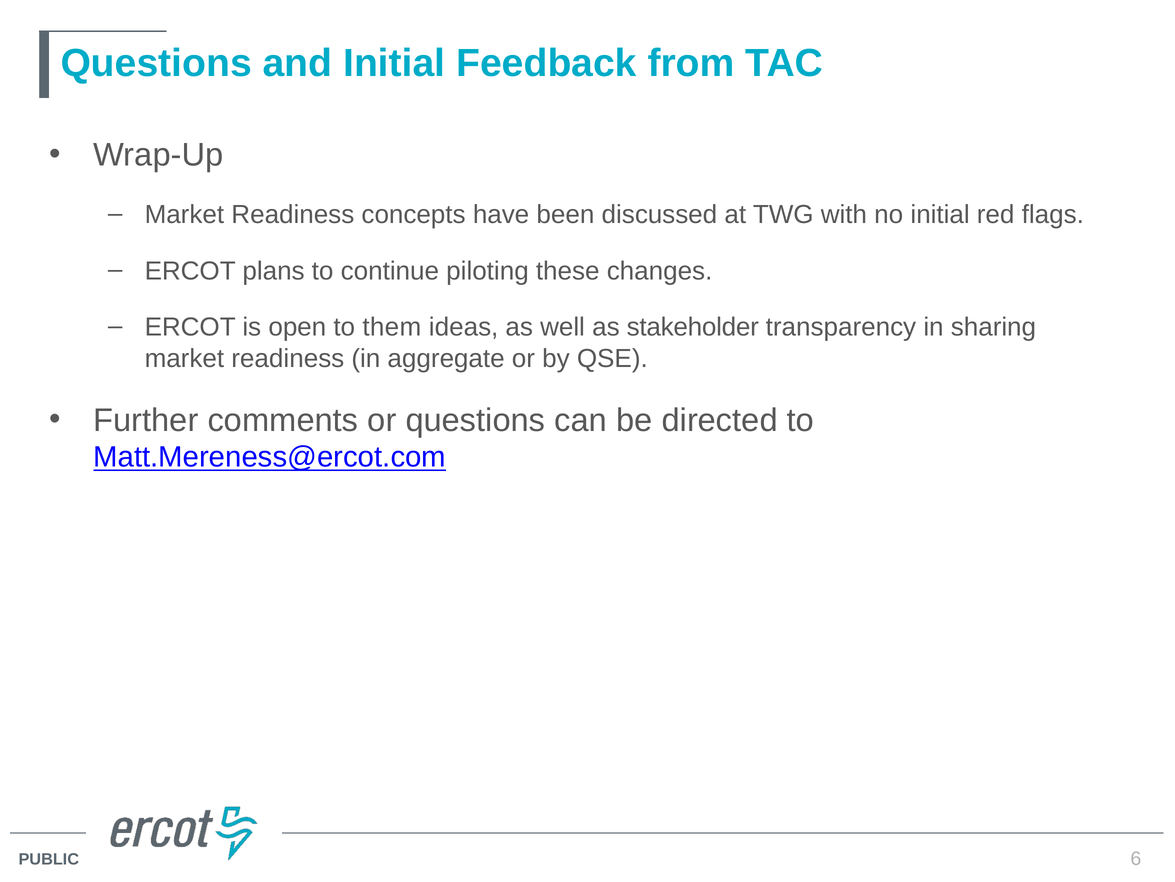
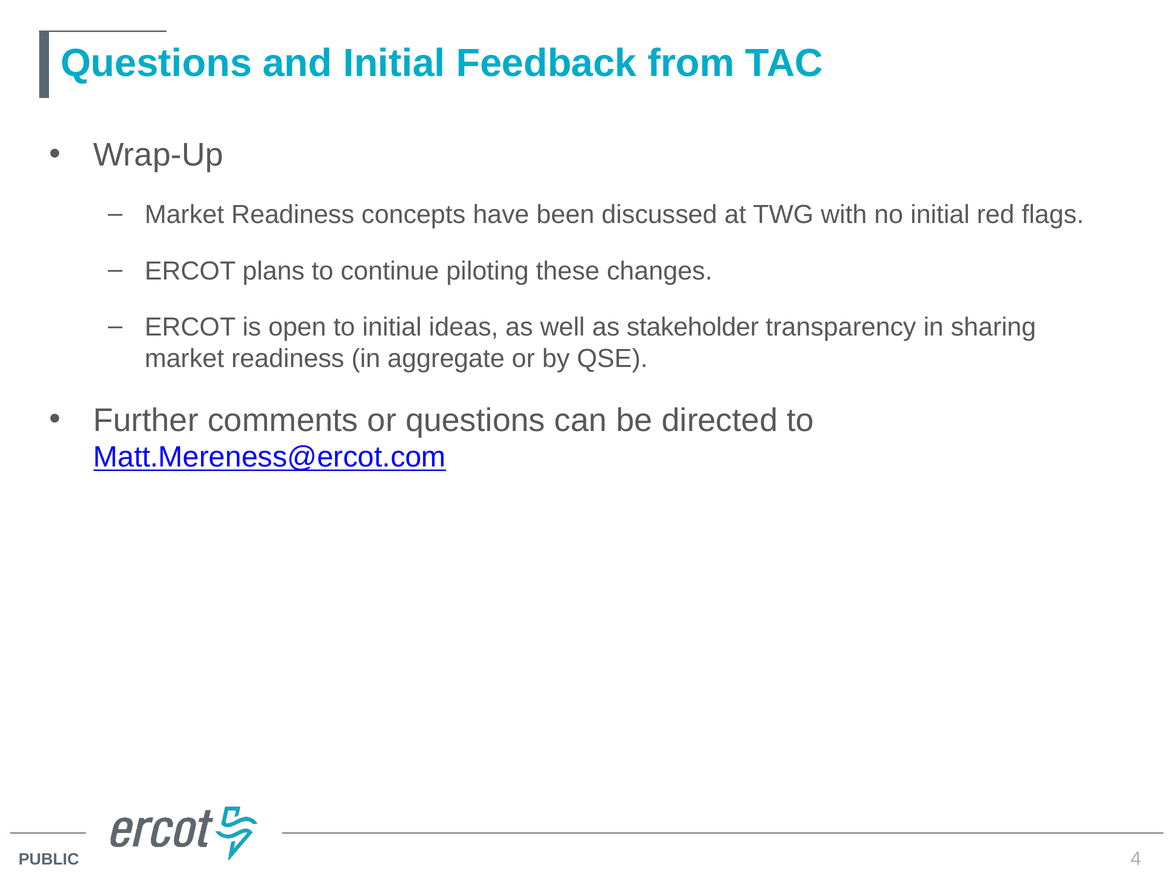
to them: them -> initial
6: 6 -> 4
